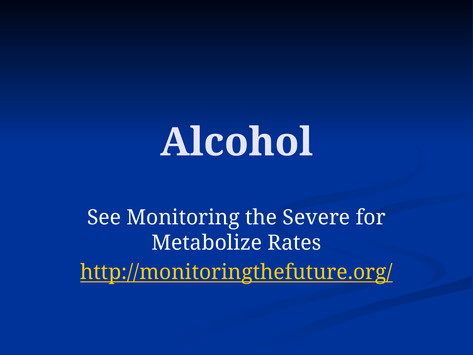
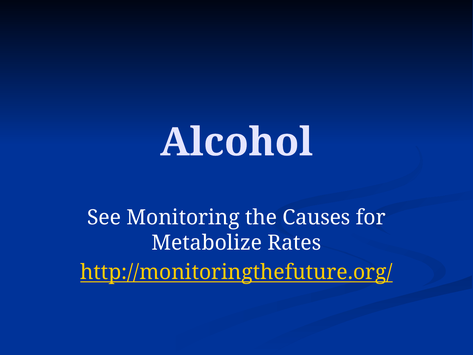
Severe: Severe -> Causes
